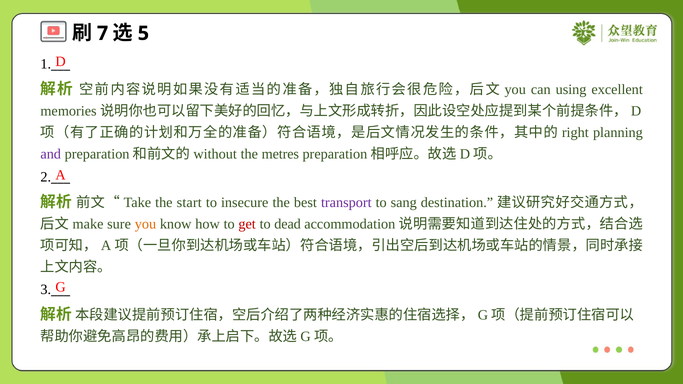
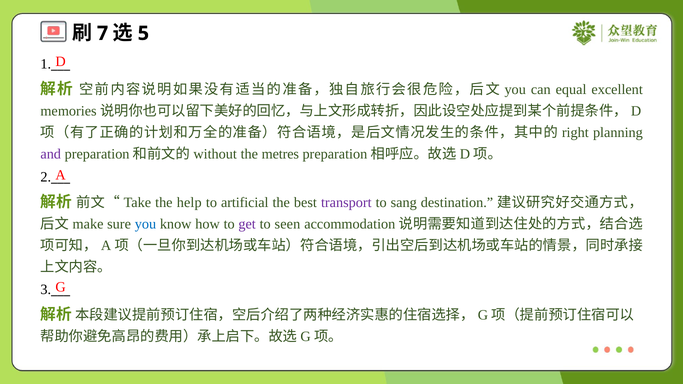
using: using -> equal
start: start -> help
insecure: insecure -> artificial
you at (145, 224) colour: orange -> blue
get colour: red -> purple
dead: dead -> seen
